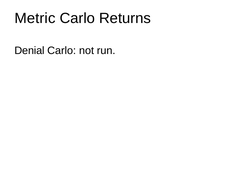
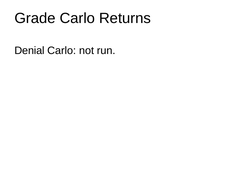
Metric: Metric -> Grade
